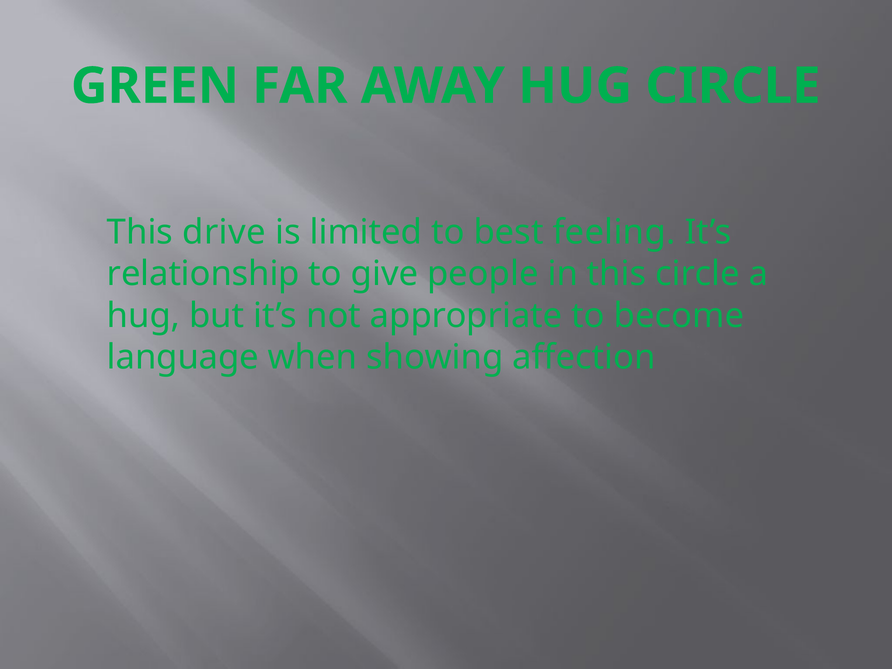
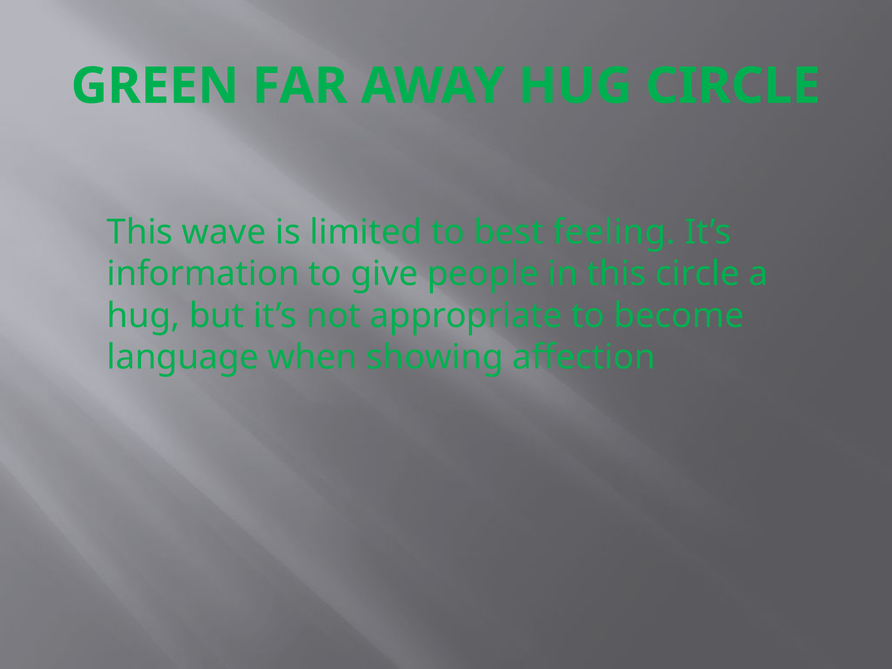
drive: drive -> wave
relationship: relationship -> information
